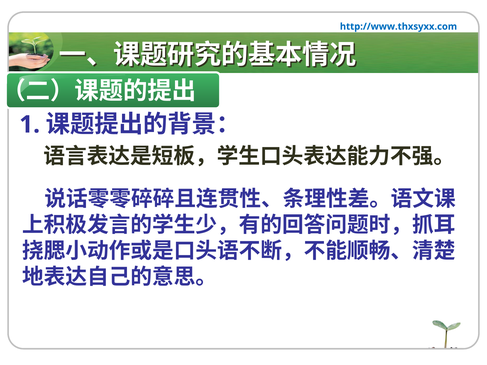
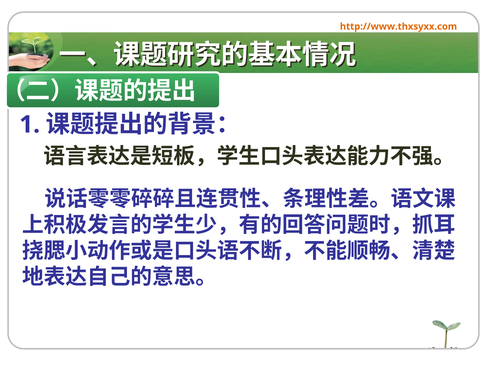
http://www.thxsyxx.com colour: blue -> orange
